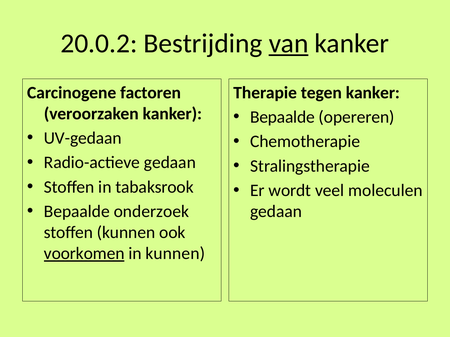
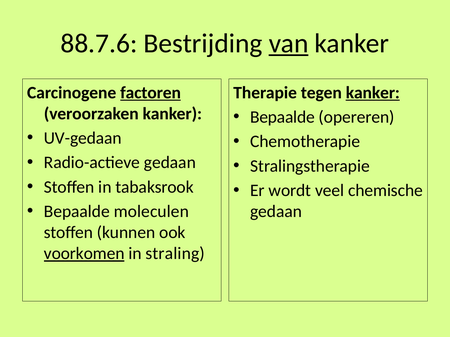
20.0.2: 20.0.2 -> 88.7.6
factoren underline: none -> present
kanker at (373, 93) underline: none -> present
moleculen: moleculen -> chemische
onderzoek: onderzoek -> moleculen
in kunnen: kunnen -> straling
